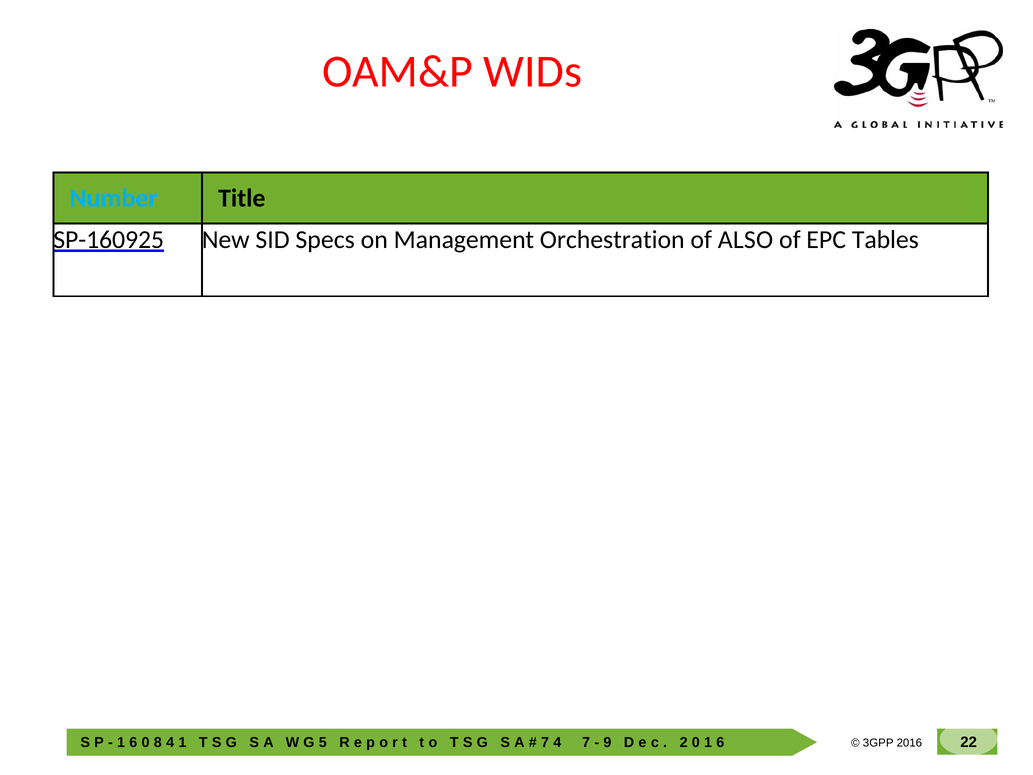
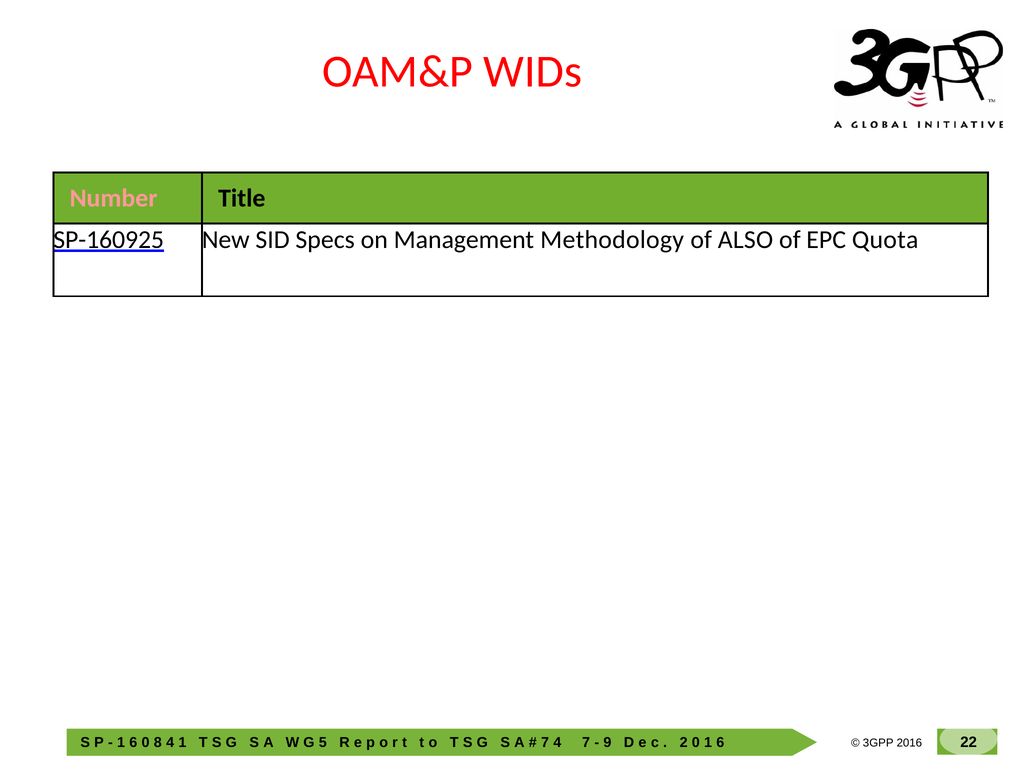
Number colour: light blue -> pink
Orchestration: Orchestration -> Methodology
Tables: Tables -> Quota
